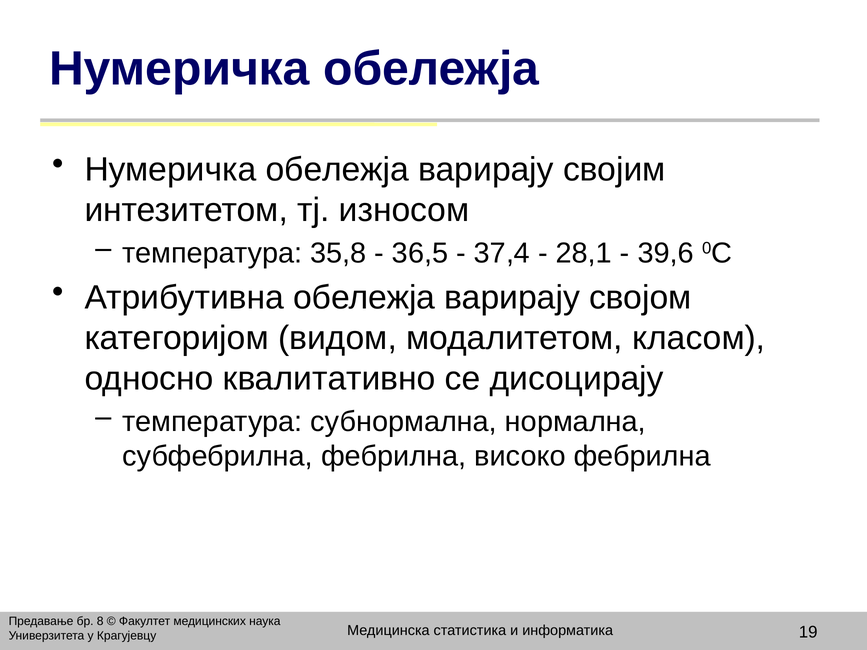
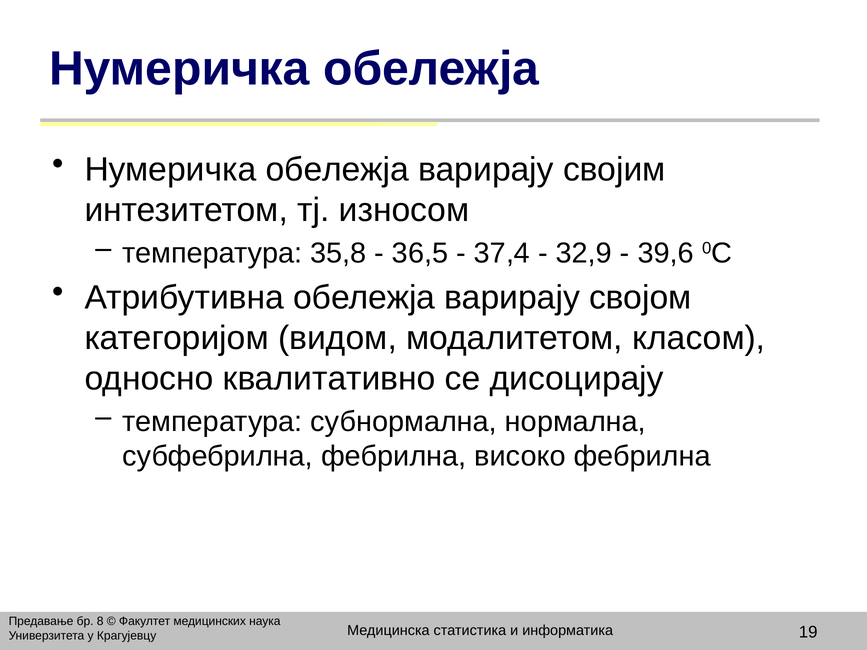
28,1: 28,1 -> 32,9
